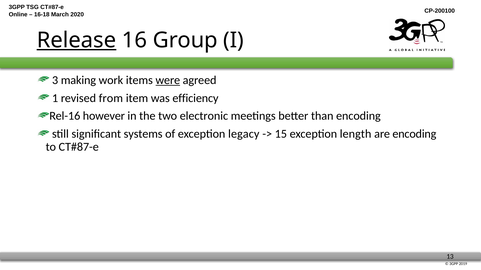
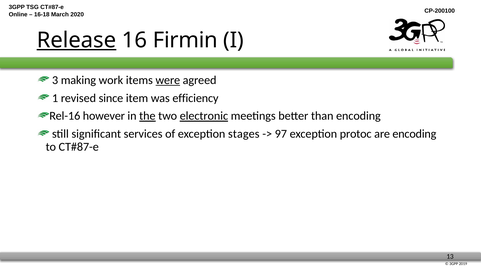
Group: Group -> Firmin
from: from -> since
the underline: none -> present
electronic underline: none -> present
systems: systems -> services
legacy: legacy -> stages
15: 15 -> 97
length: length -> protoc
